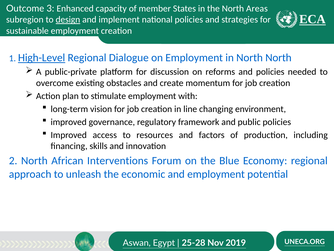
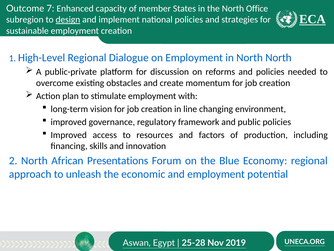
3: 3 -> 7
Areas: Areas -> Office
High-Level underline: present -> none
Interventions: Interventions -> Presentations
